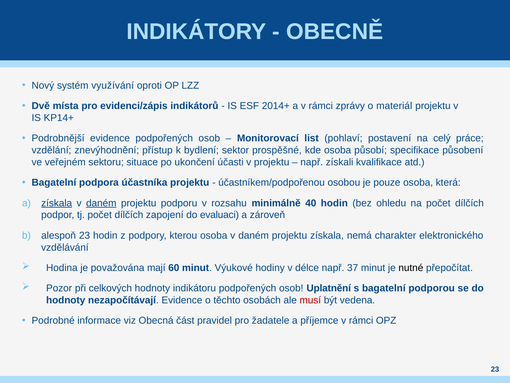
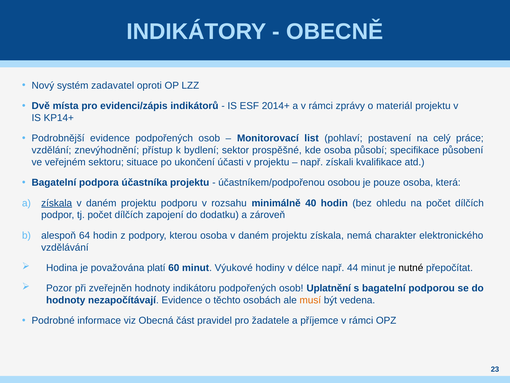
využívání: využívání -> zadavatel
daném at (101, 203) underline: present -> none
evaluaci: evaluaci -> dodatku
alespoň 23: 23 -> 64
mají: mají -> platí
37: 37 -> 44
celkových: celkových -> zveřejněn
musí colour: red -> orange
